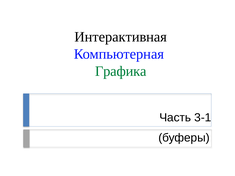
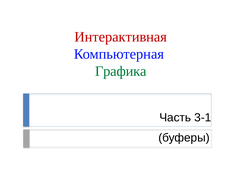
Интерактивная colour: black -> red
